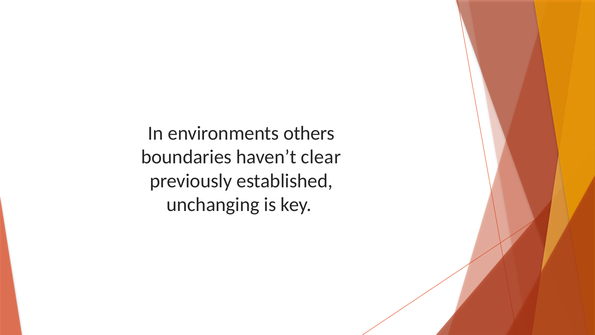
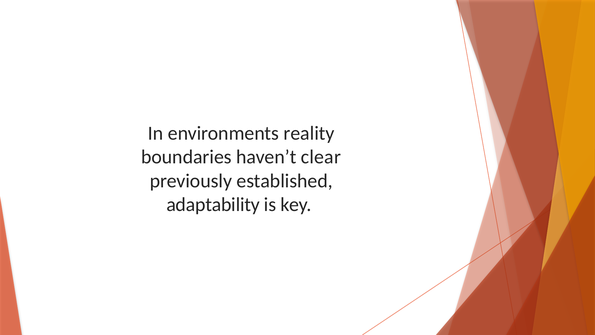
others: others -> reality
unchanging: unchanging -> adaptability
